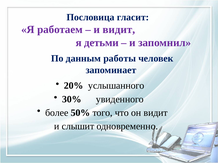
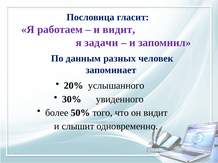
детьми: детьми -> задачи
работы: работы -> разных
